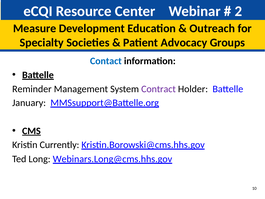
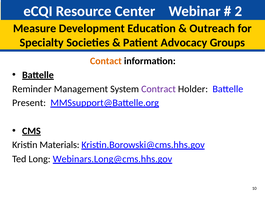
Contact colour: blue -> orange
January: January -> Present
Currently: Currently -> Materials
